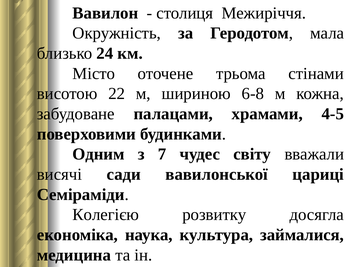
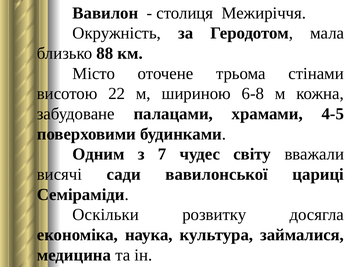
24: 24 -> 88
Колегією: Колегією -> Оскільки
